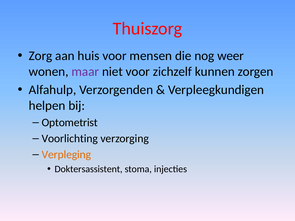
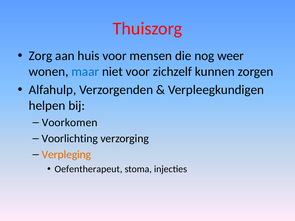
maar colour: purple -> blue
Optometrist: Optometrist -> Voorkomen
Doktersassistent: Doktersassistent -> Oefentherapeut
